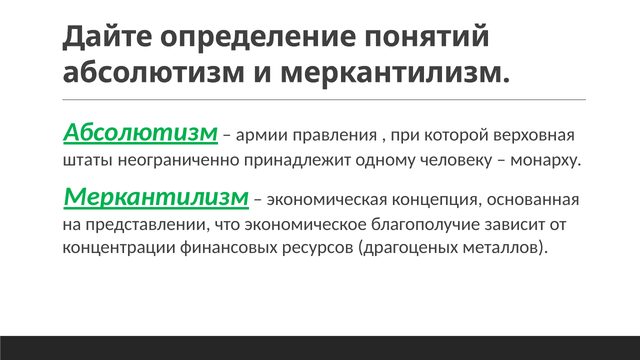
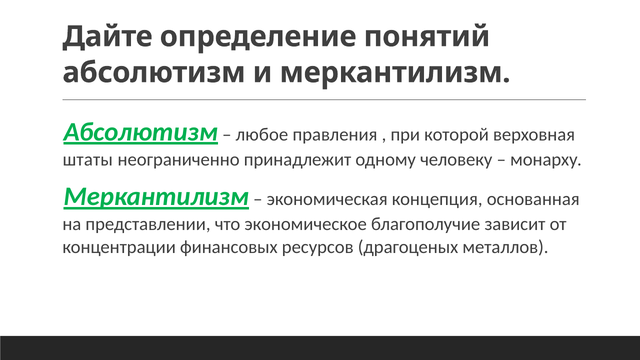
армии: армии -> любое
